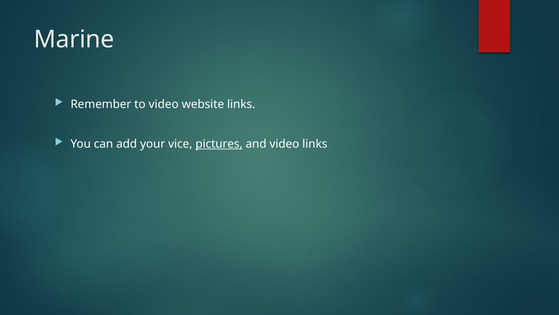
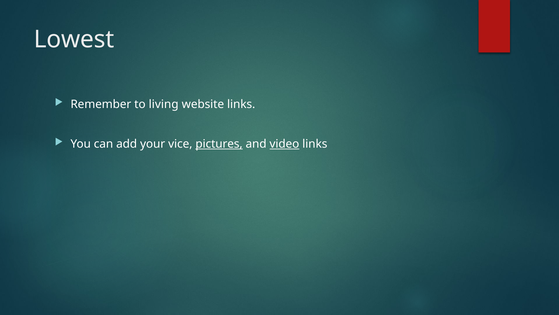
Marine: Marine -> Lowest
to video: video -> living
video at (284, 144) underline: none -> present
